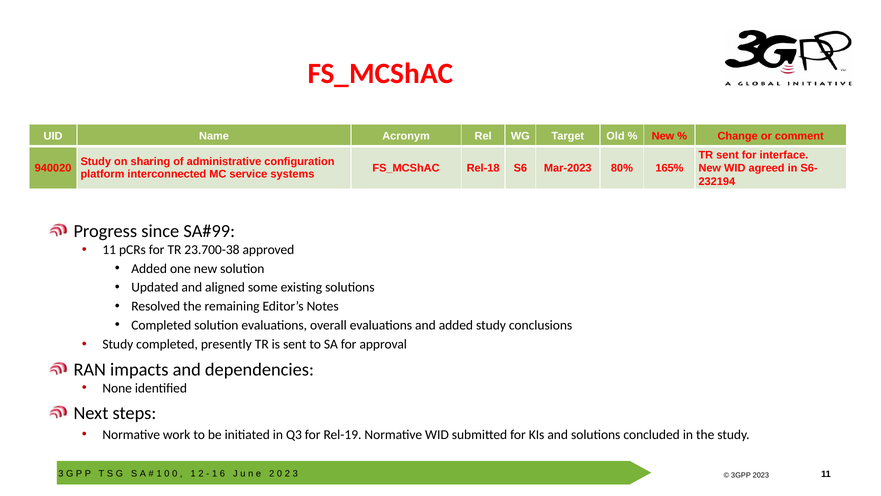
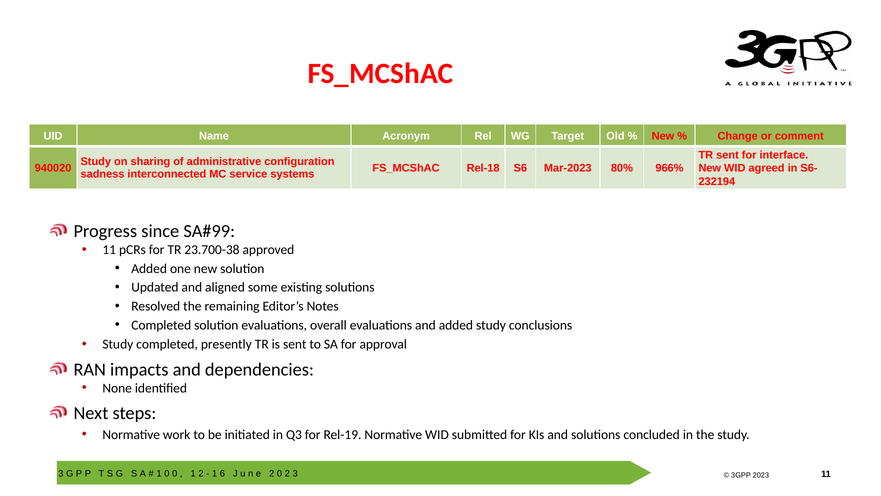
165%: 165% -> 966%
platform: platform -> sadness
